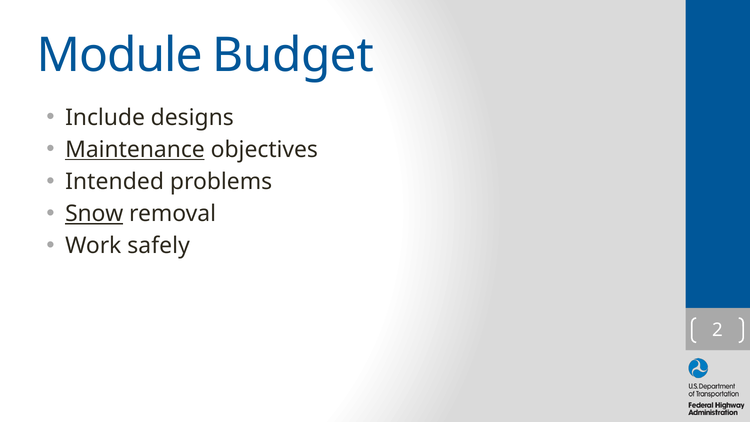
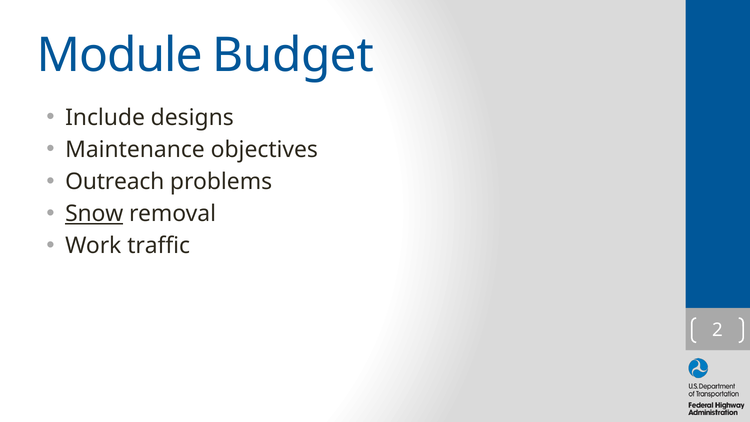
Maintenance underline: present -> none
Intended: Intended -> Outreach
safely: safely -> traffic
